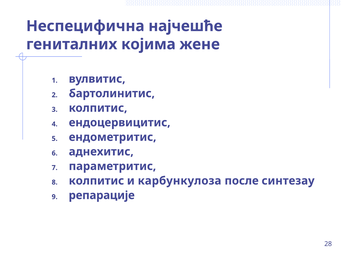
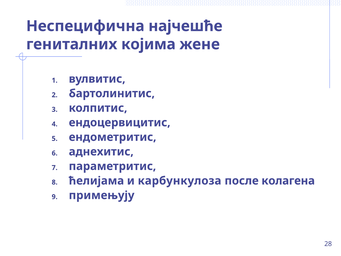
колпитис at (96, 181): колпитис -> ћелијама
синтезау: синтезау -> колагена
репарације: репарације -> примењују
